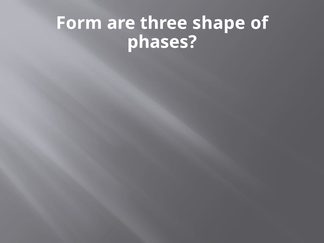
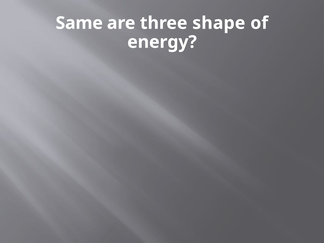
Form: Form -> Same
phases: phases -> energy
